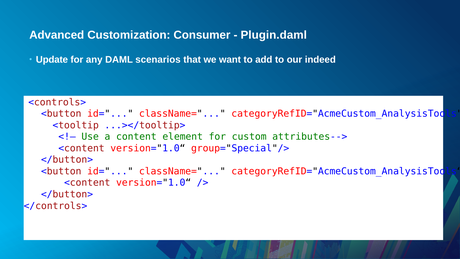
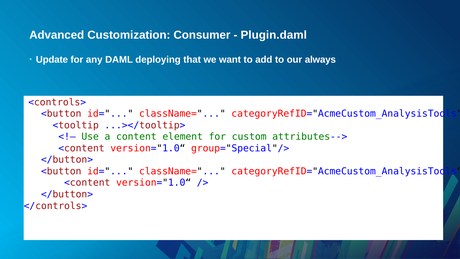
scenarios: scenarios -> deploying
indeed: indeed -> always
